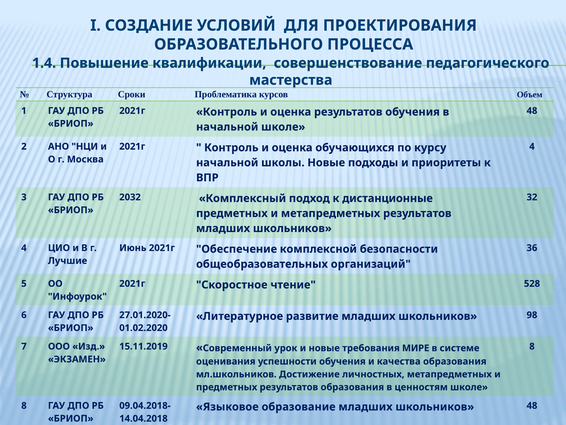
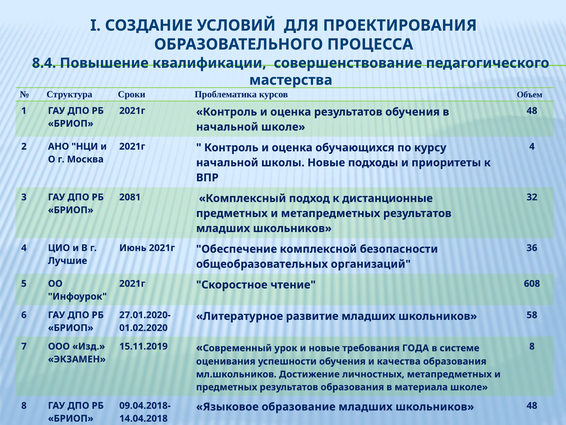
1.4: 1.4 -> 8.4
2032: 2032 -> 2081
528: 528 -> 608
98: 98 -> 58
МИРЕ: МИРЕ -> ГОДА
ценностям: ценностям -> материала
